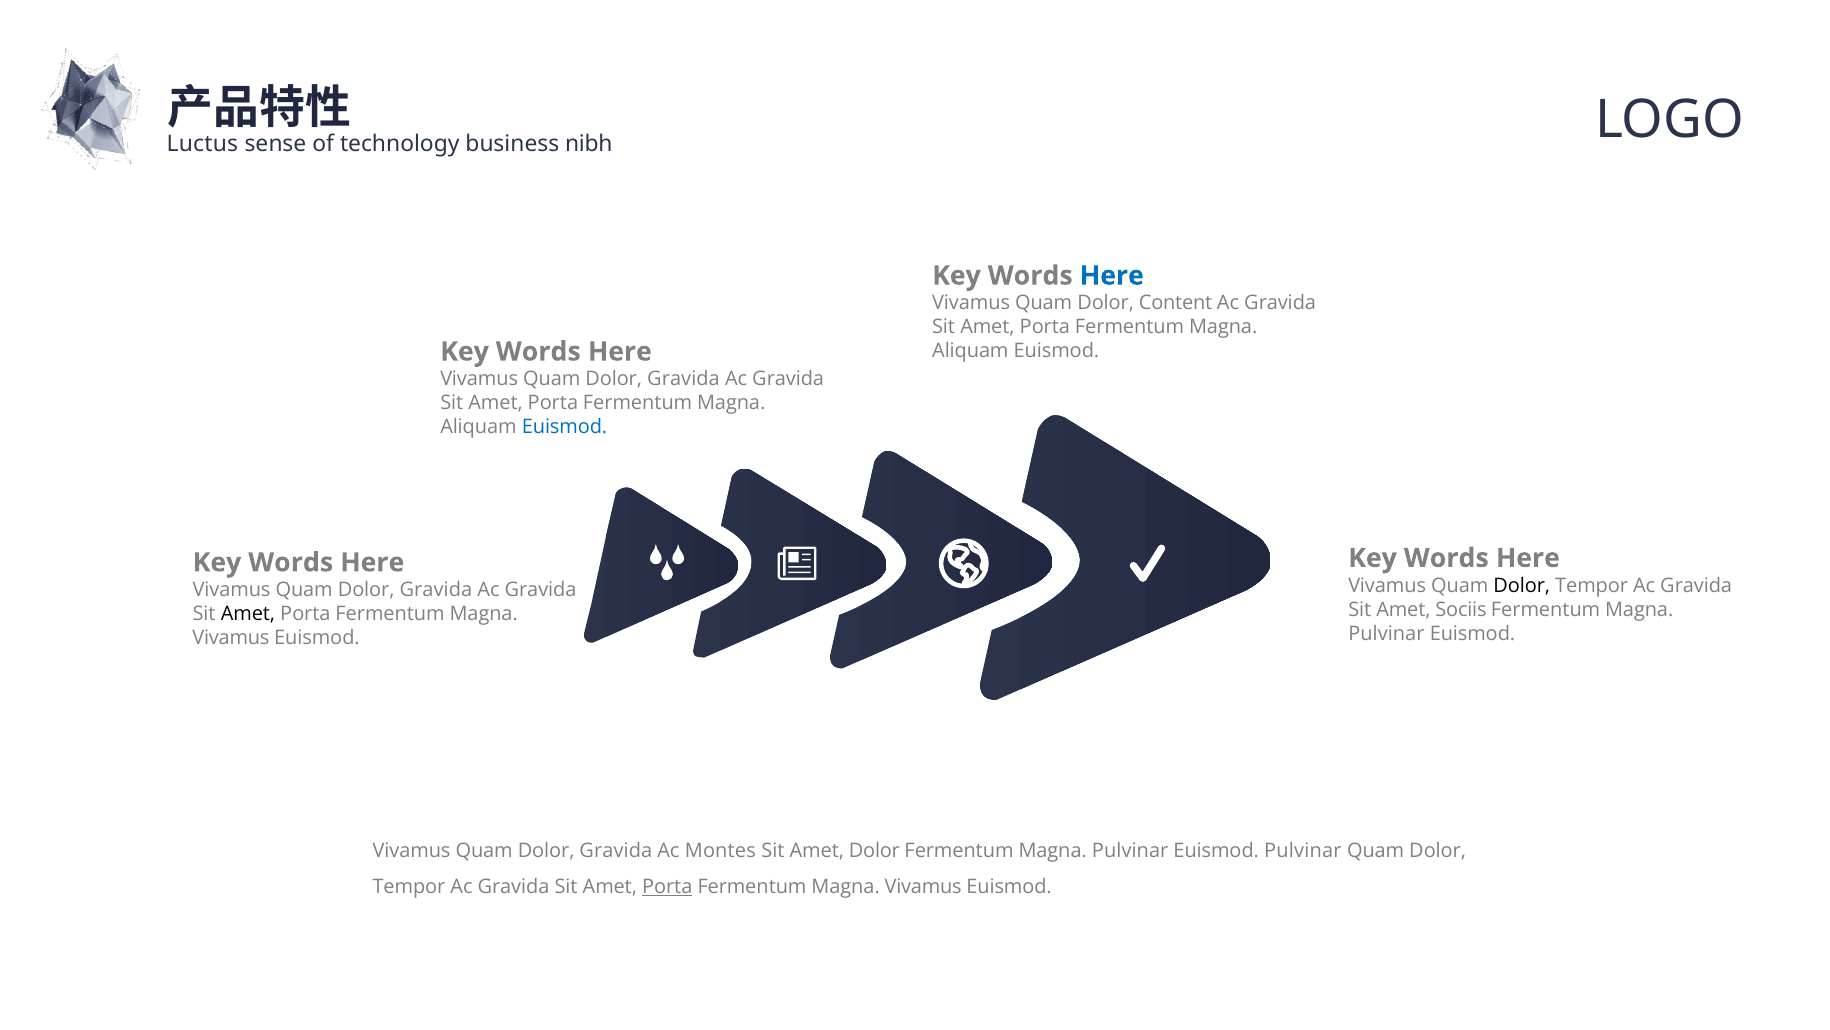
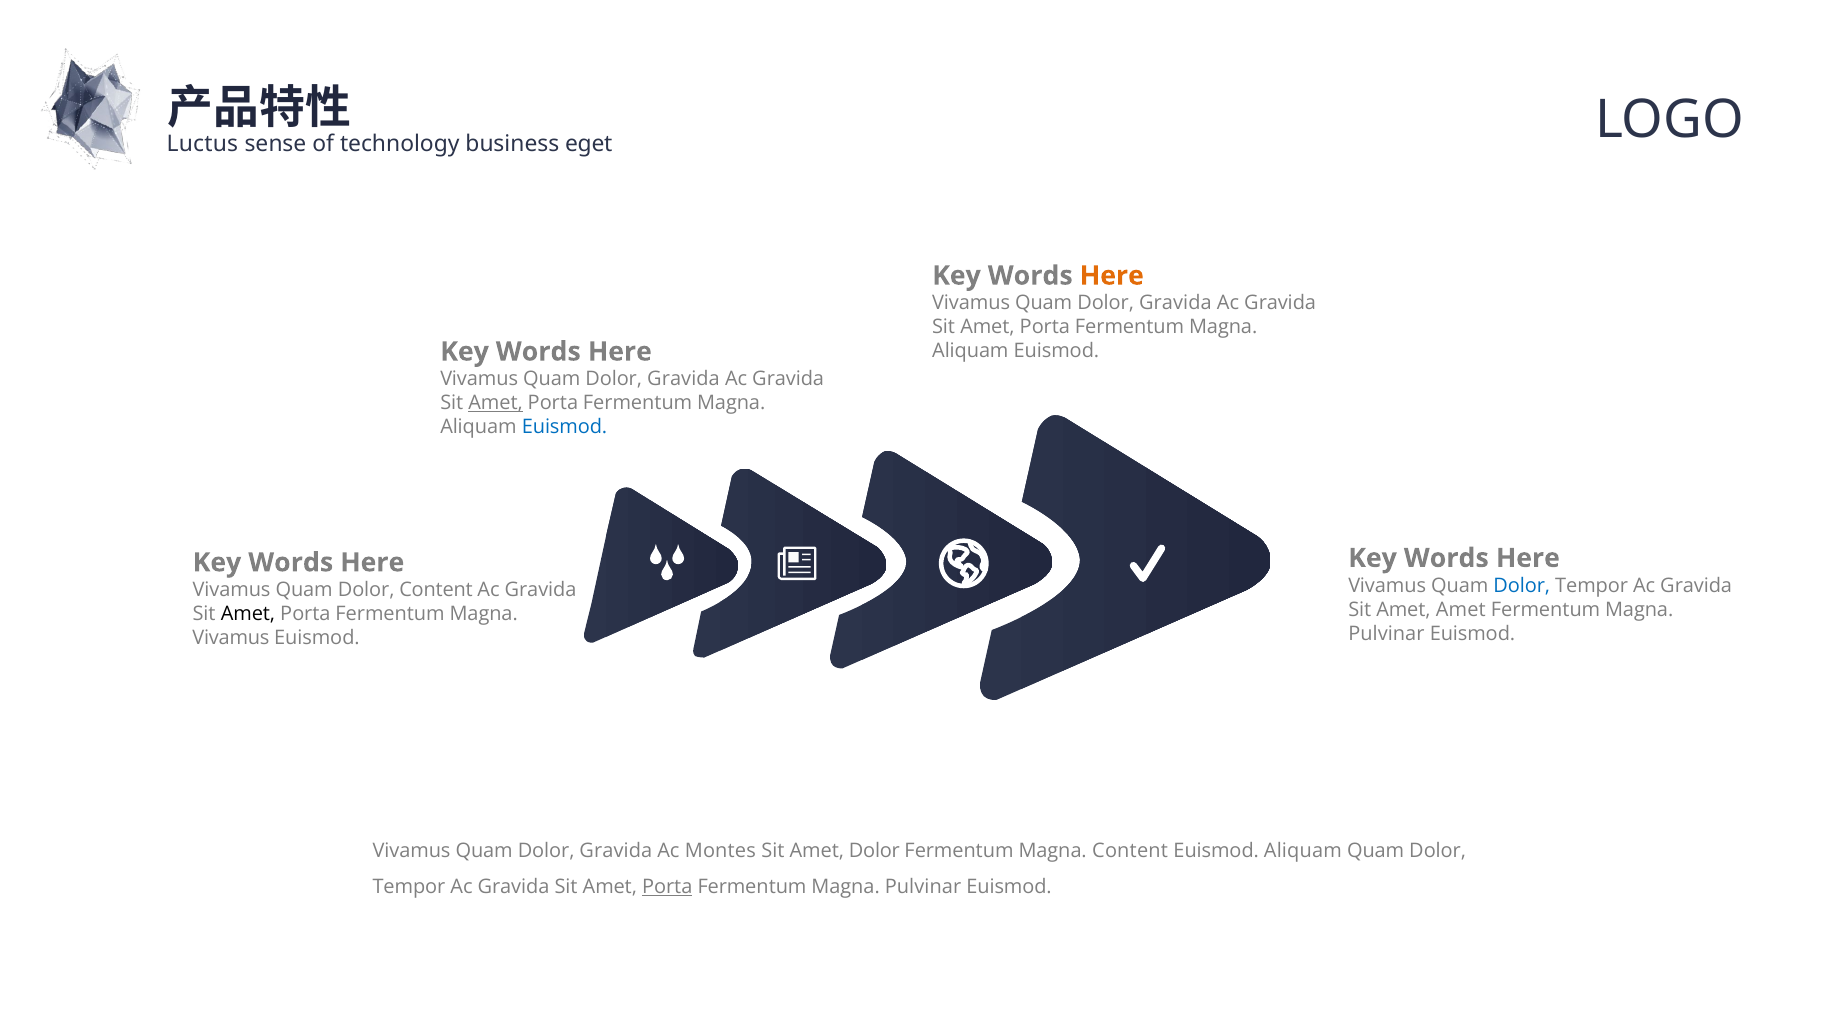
nibh: nibh -> eget
Here at (1112, 276) colour: blue -> orange
Content at (1176, 303): Content -> Gravida
Amet at (496, 403) underline: none -> present
Dolor at (1522, 585) colour: black -> blue
Gravida at (436, 590): Gravida -> Content
Amet Sociis: Sociis -> Amet
Pulvinar at (1130, 850): Pulvinar -> Content
Euismod Pulvinar: Pulvinar -> Aliquam
Vivamus at (923, 886): Vivamus -> Pulvinar
